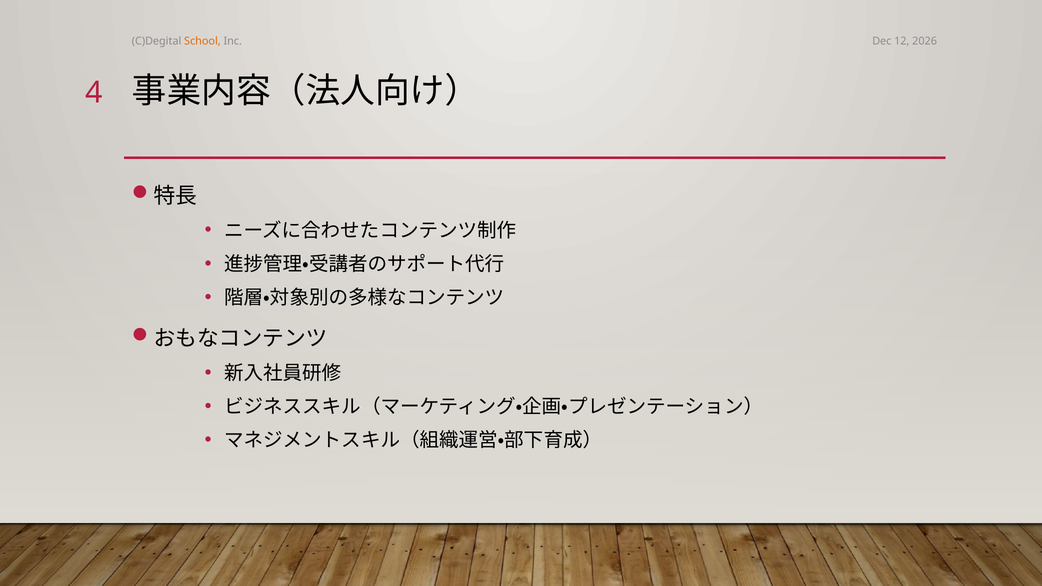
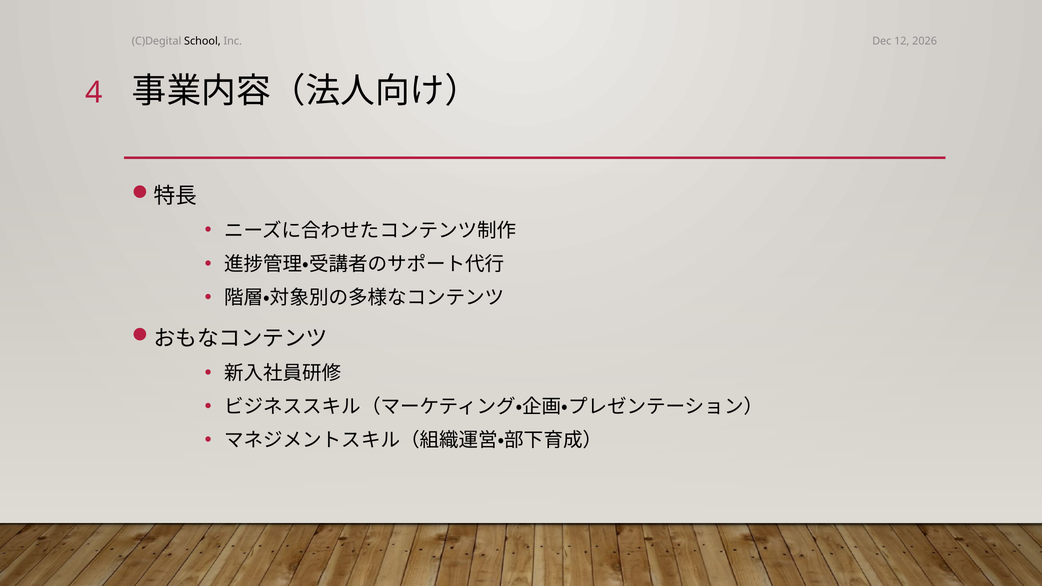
School colour: orange -> black
